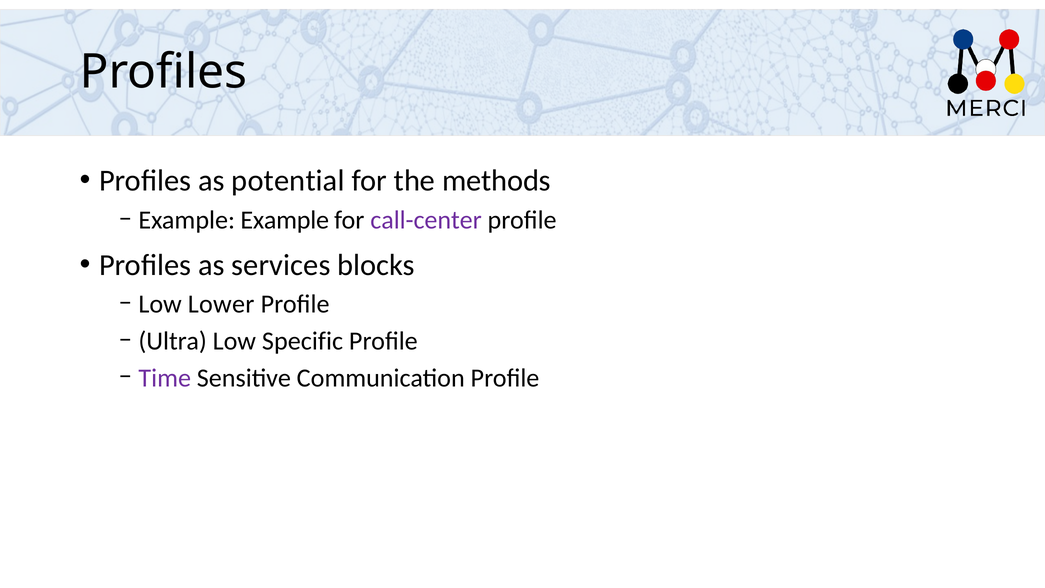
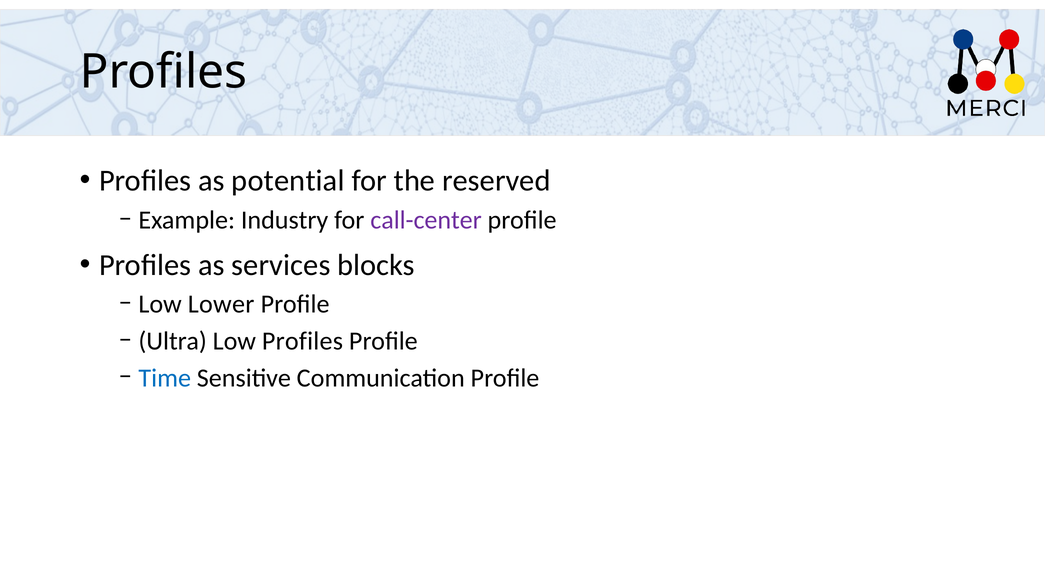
methods: methods -> reserved
Example Example: Example -> Industry
Low Specific: Specific -> Profiles
Time colour: purple -> blue
